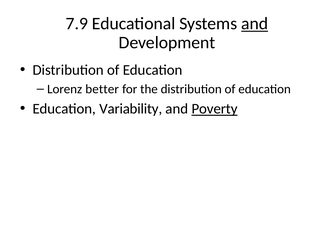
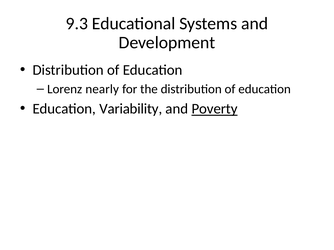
7.9: 7.9 -> 9.3
and at (255, 24) underline: present -> none
better: better -> nearly
